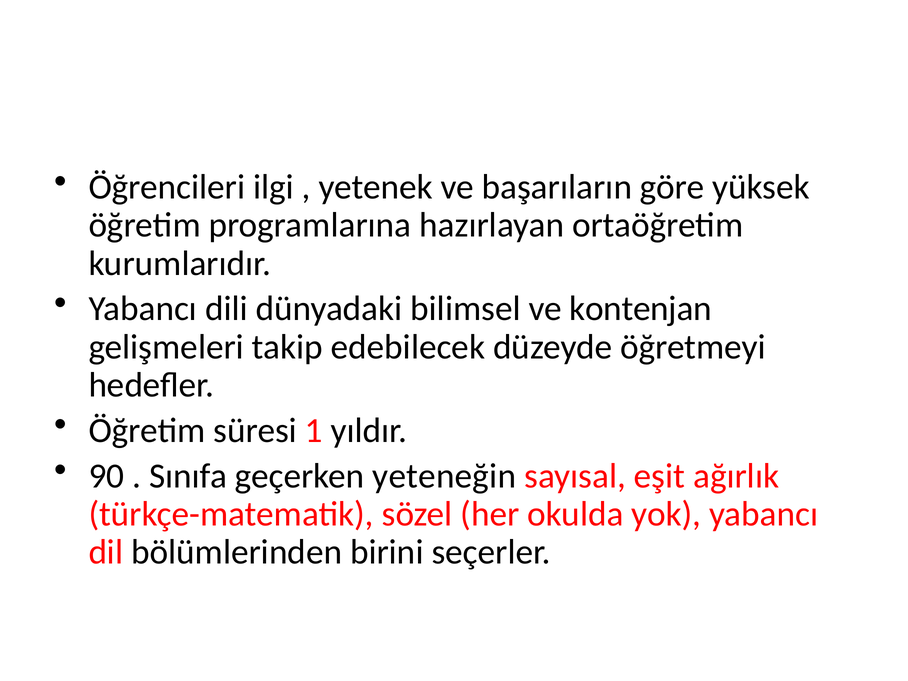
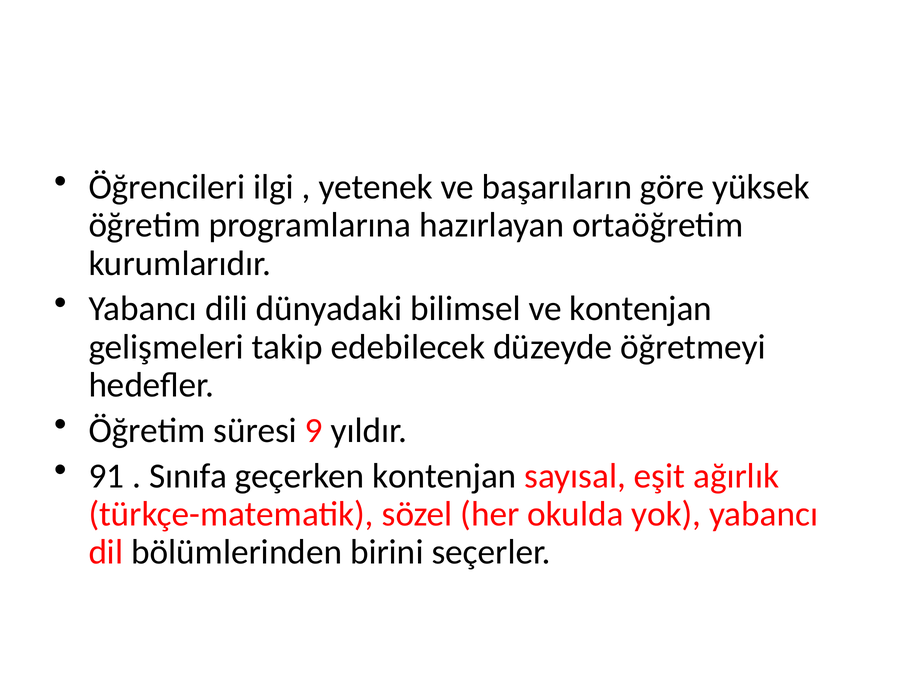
1: 1 -> 9
90: 90 -> 91
geçerken yeteneğin: yeteneğin -> kontenjan
